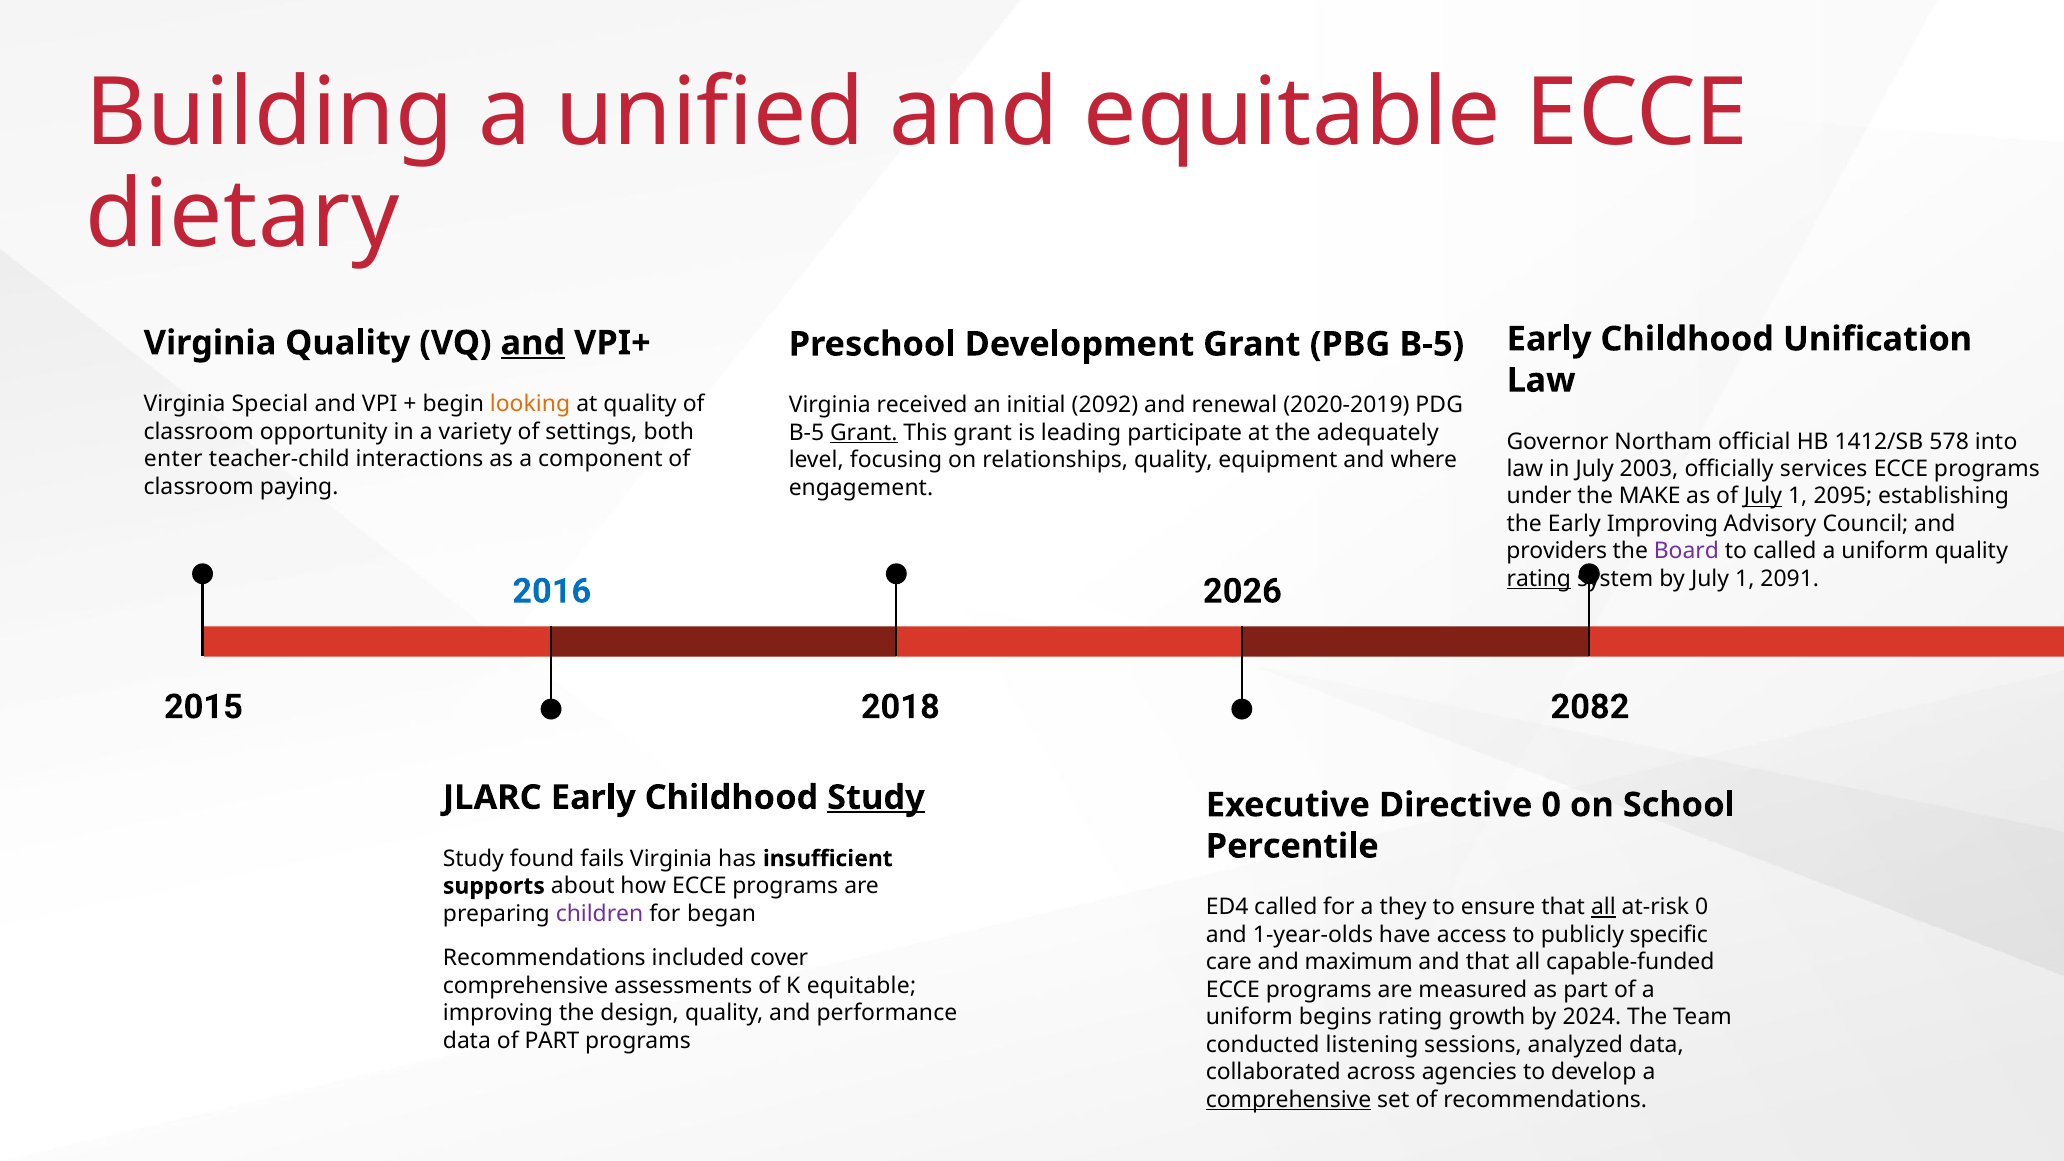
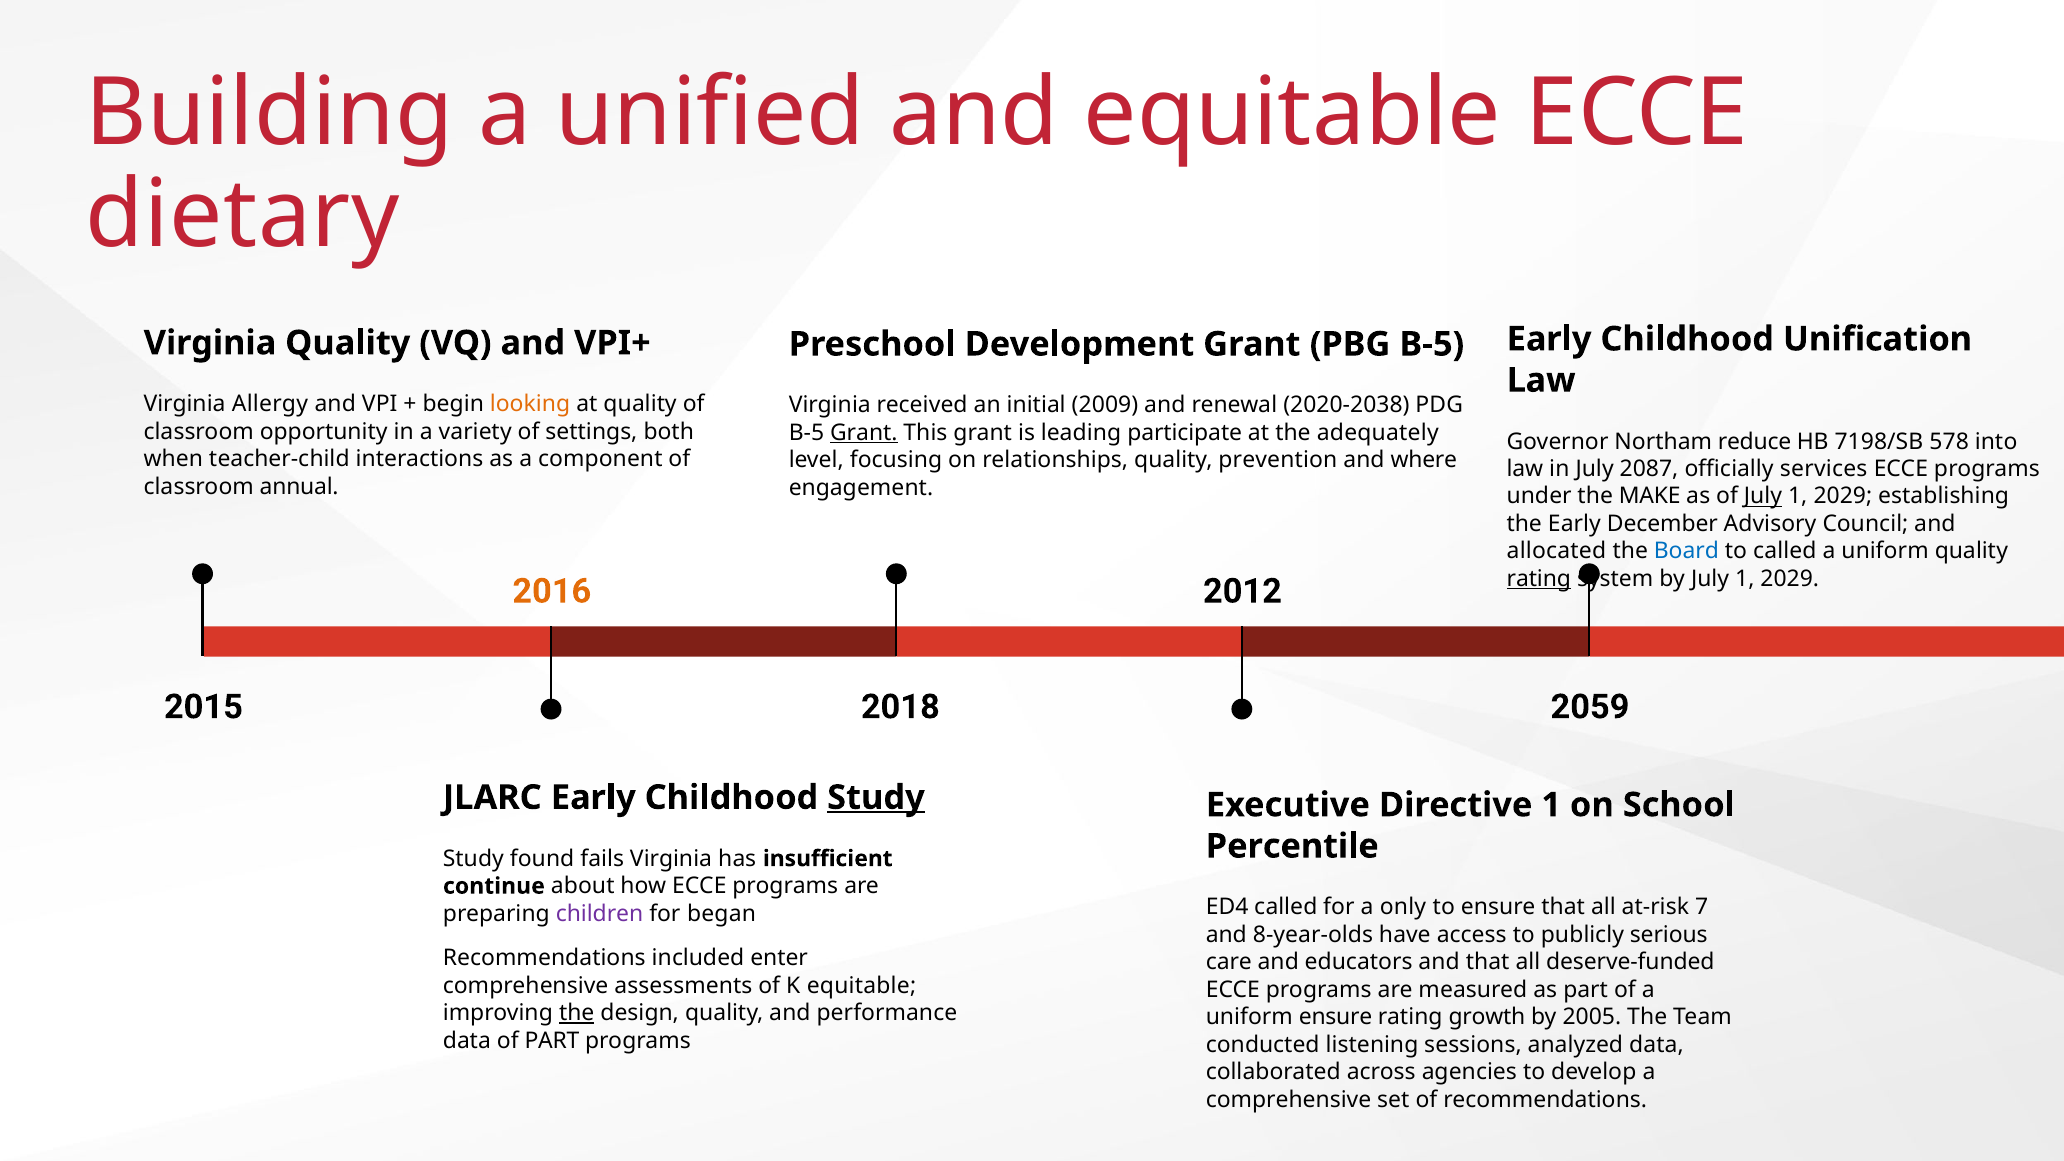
and at (533, 343) underline: present -> none
Special: Special -> Allergy
2092: 2092 -> 2009
2020-2019: 2020-2019 -> 2020-2038
official: official -> reduce
1412/SB: 1412/SB -> 7198/SB
enter: enter -> when
equipment: equipment -> prevention
2003: 2003 -> 2087
paying: paying -> annual
2095 at (1843, 496): 2095 -> 2029
Early Improving: Improving -> December
providers: providers -> allocated
Board colour: purple -> blue
by July 1 2091: 2091 -> 2029
2016 colour: blue -> orange
2026: 2026 -> 2012
2082: 2082 -> 2059
Directive 0: 0 -> 1
supports: supports -> continue
they: they -> only
all at (1603, 907) underline: present -> none
at-risk 0: 0 -> 7
1-year-olds: 1-year-olds -> 8-year-olds
specific: specific -> serious
cover: cover -> enter
maximum: maximum -> educators
capable-funded: capable-funded -> deserve-funded
the at (577, 1013) underline: none -> present
uniform begins: begins -> ensure
2024: 2024 -> 2005
comprehensive at (1289, 1100) underline: present -> none
